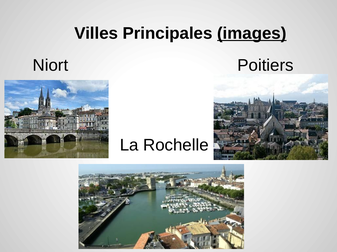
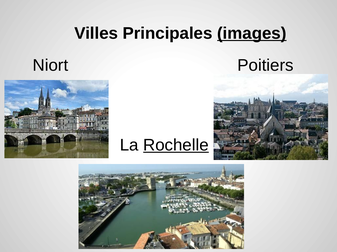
Rochelle underline: none -> present
